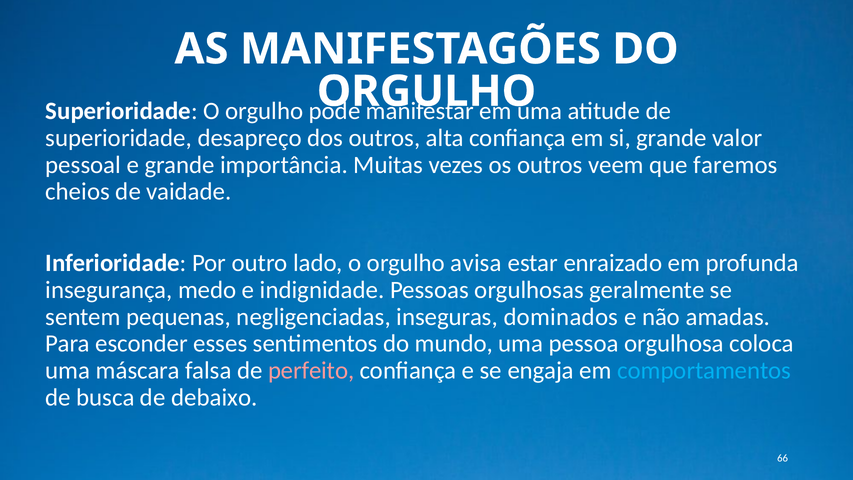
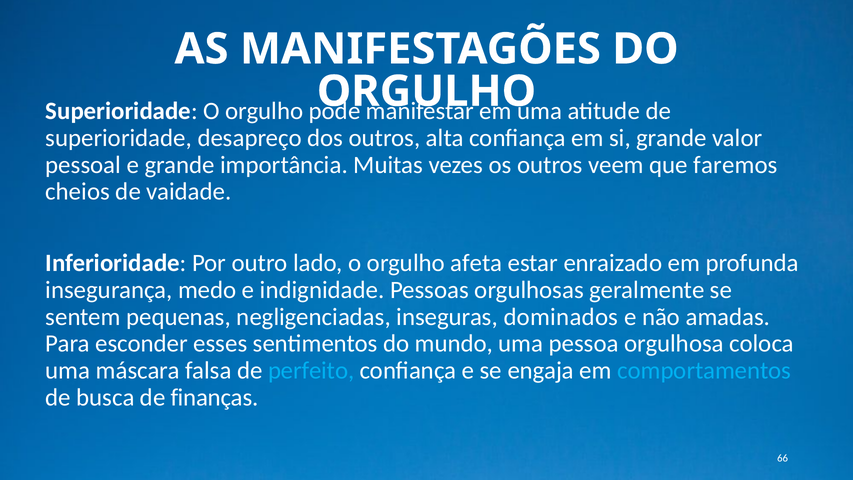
avisa: avisa -> afeta
perfeito colour: pink -> light blue
debaixo: debaixo -> finanças
